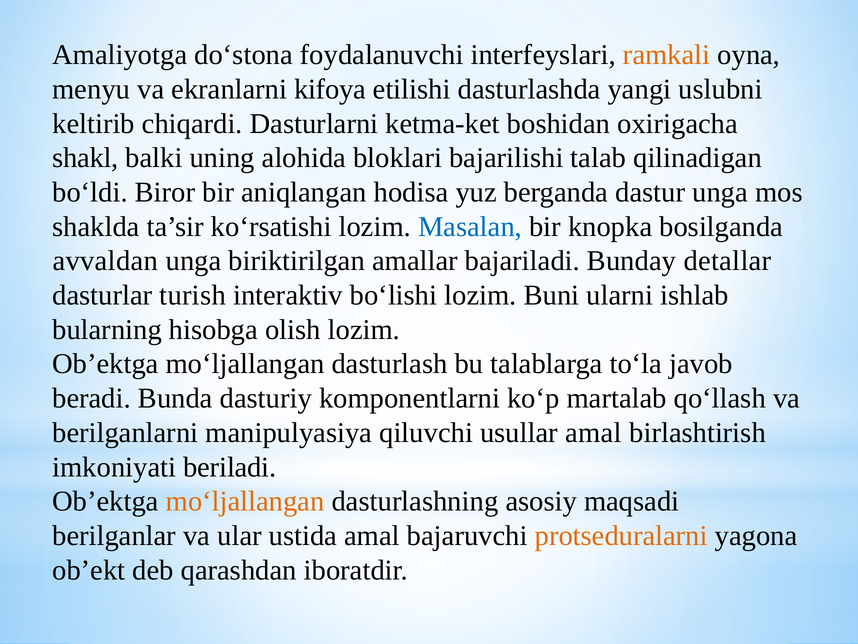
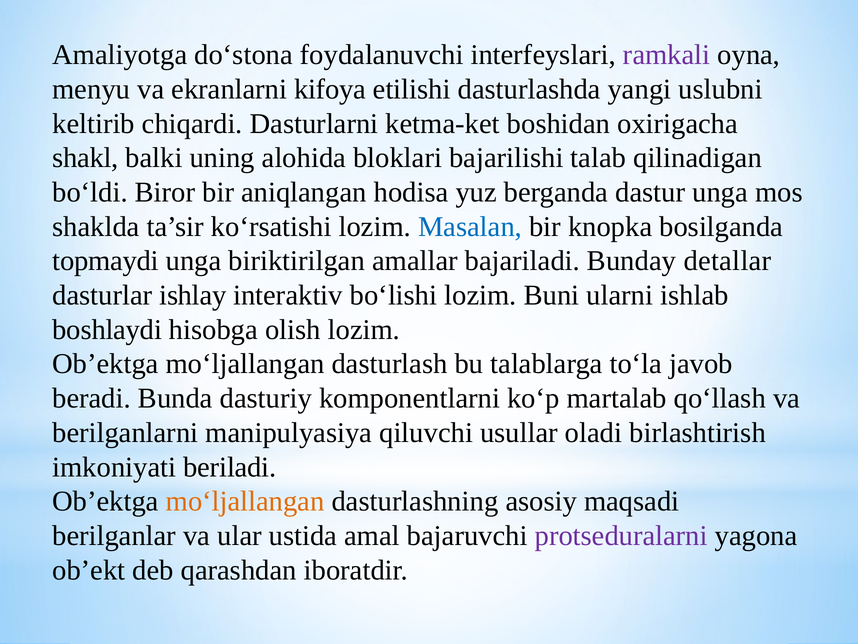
ramkali colour: orange -> purple
avvaldan: avvaldan -> topmaydi
turish: turish -> ishlay
bularning: bularning -> boshlaydi
usullar amal: amal -> oladi
protseduralarni colour: orange -> purple
